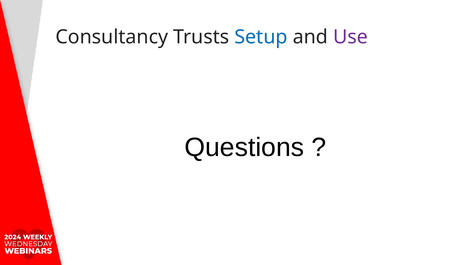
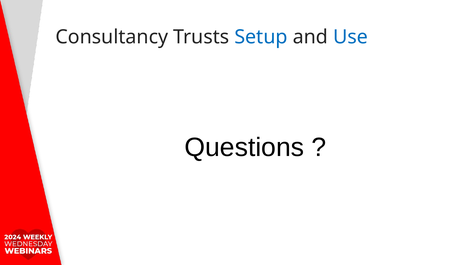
Use colour: purple -> blue
